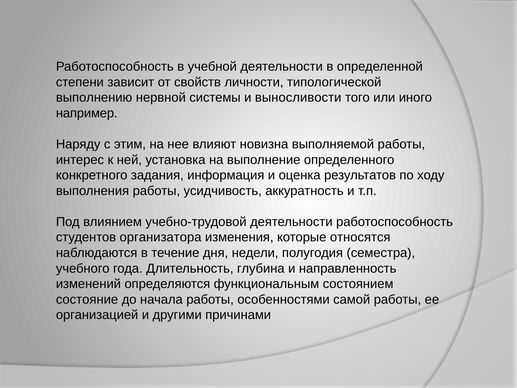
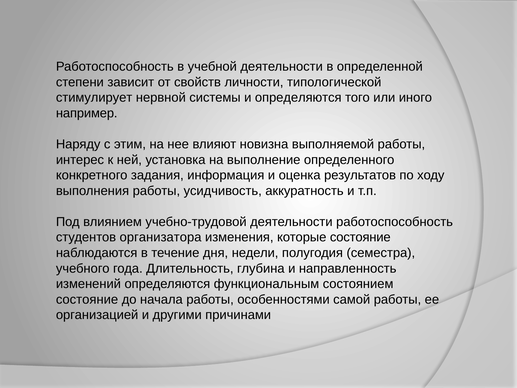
выполнению: выполнению -> стимулирует
и выносливости: выносливости -> определяются
которые относятся: относятся -> состояние
